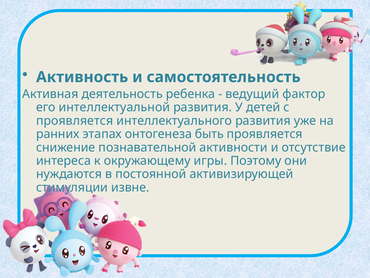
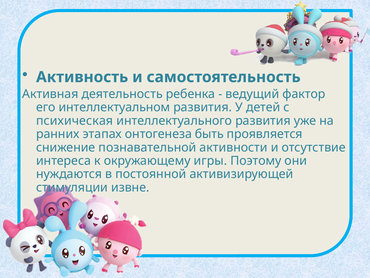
интеллектуальной: интеллектуальной -> интеллектуальном
проявляется at (75, 121): проявляется -> психическая
